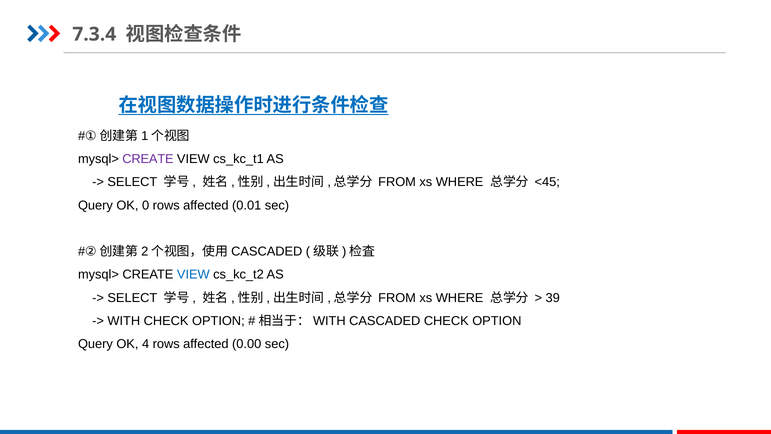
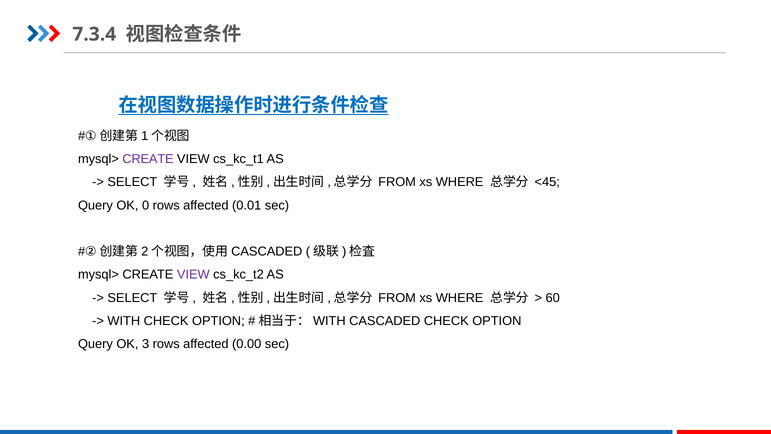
VIEW at (193, 275) colour: blue -> purple
39: 39 -> 60
4: 4 -> 3
